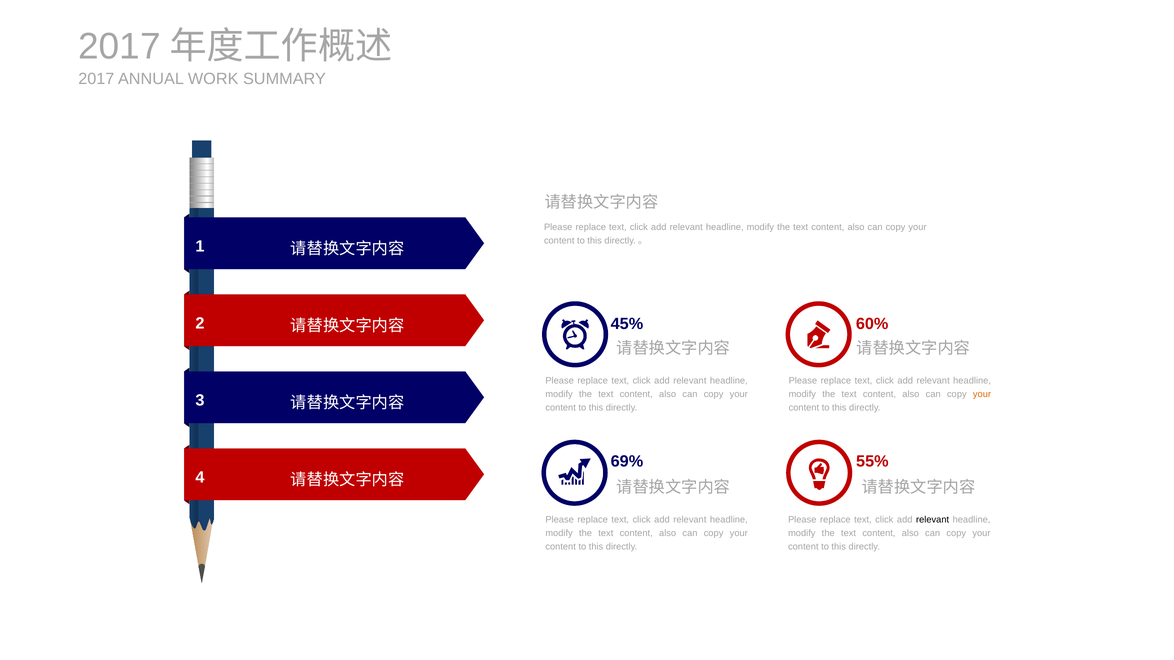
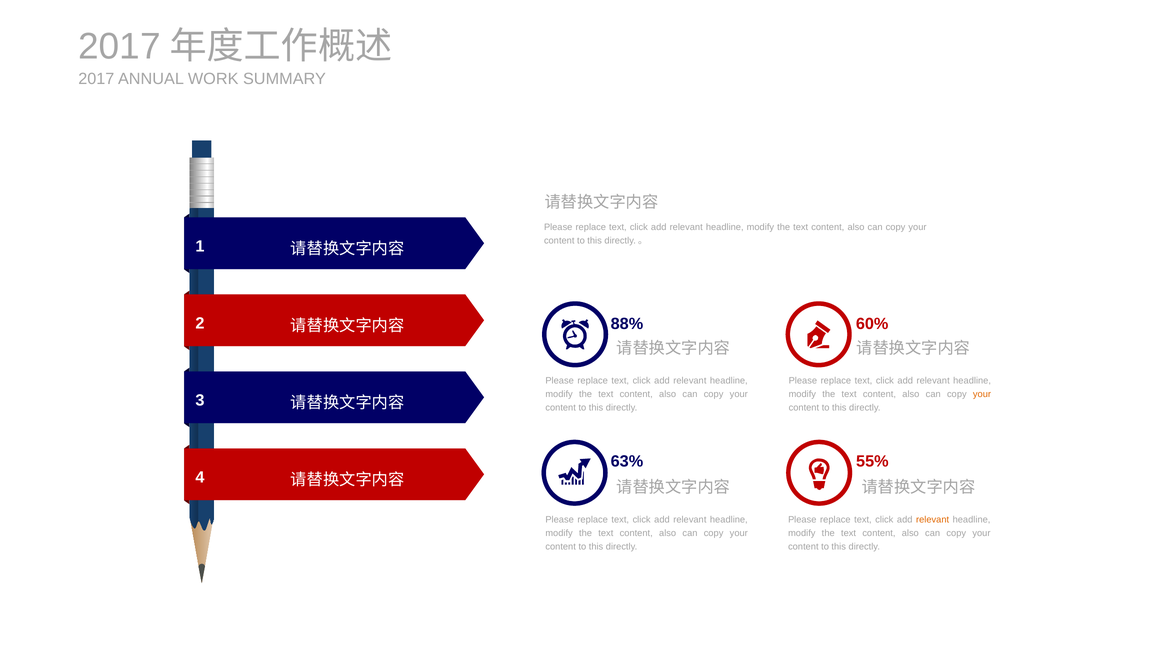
45%: 45% -> 88%
69%: 69% -> 63%
relevant at (933, 520) colour: black -> orange
